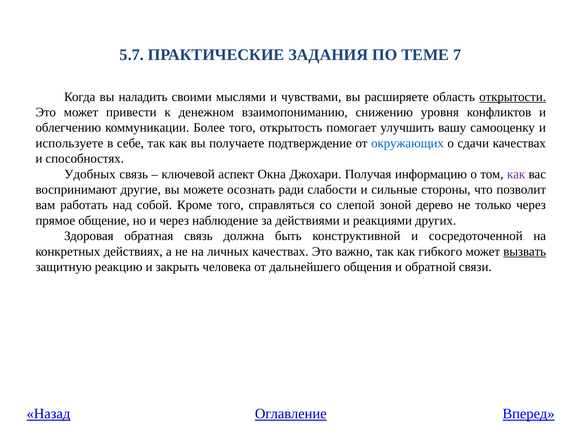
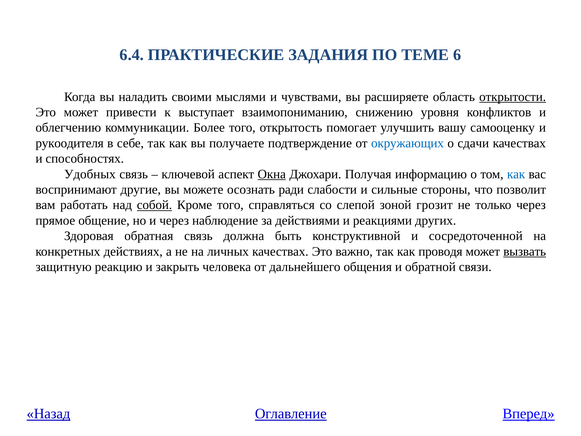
5.7: 5.7 -> 6.4
7: 7 -> 6
денежном: денежном -> выступает
используете: используете -> рукоодителя
Окна underline: none -> present
как at (516, 174) colour: purple -> blue
собой underline: none -> present
дерево: дерево -> грозит
гибкого: гибкого -> проводя
